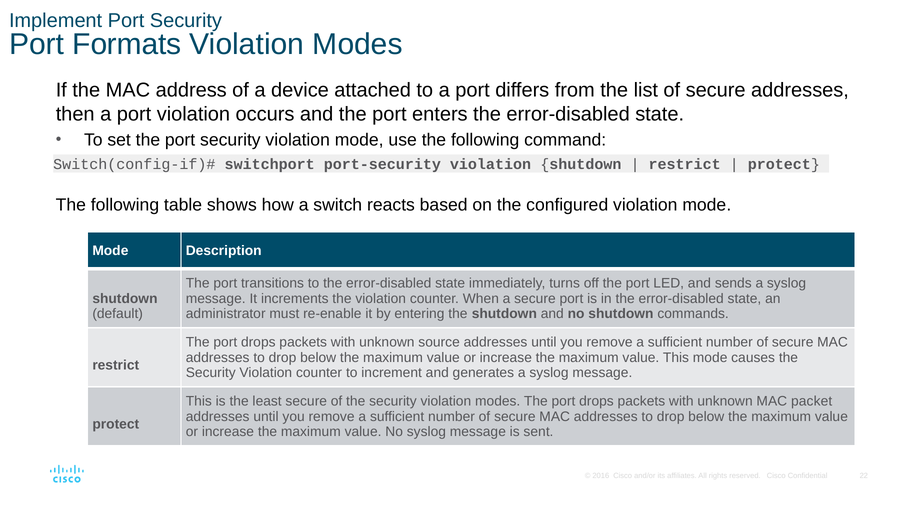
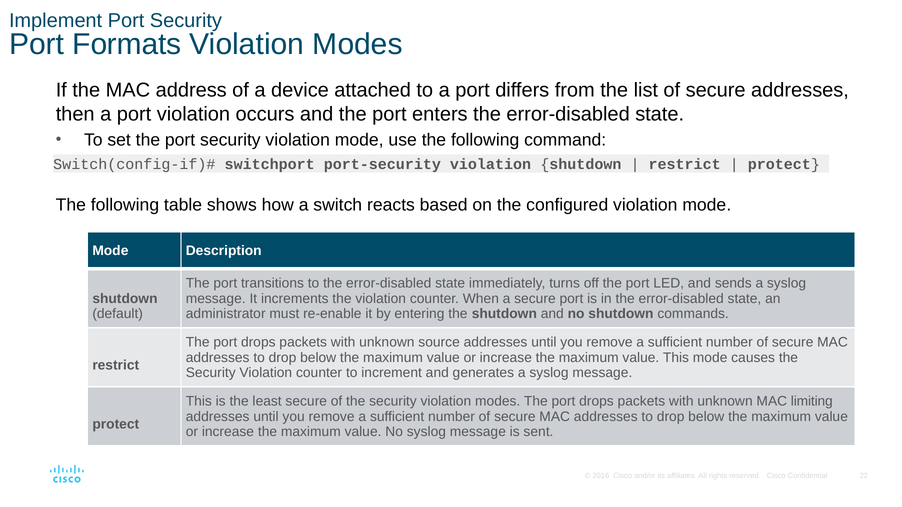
packet: packet -> limiting
